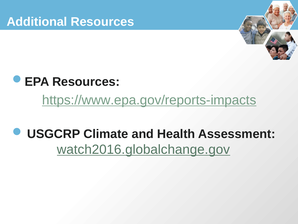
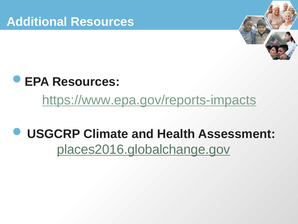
watch2016.globalchange.gov: watch2016.globalchange.gov -> places2016.globalchange.gov
